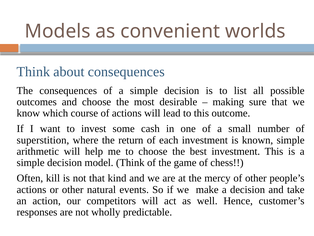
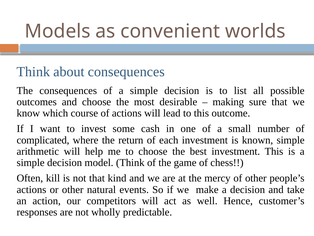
superstition: superstition -> complicated
